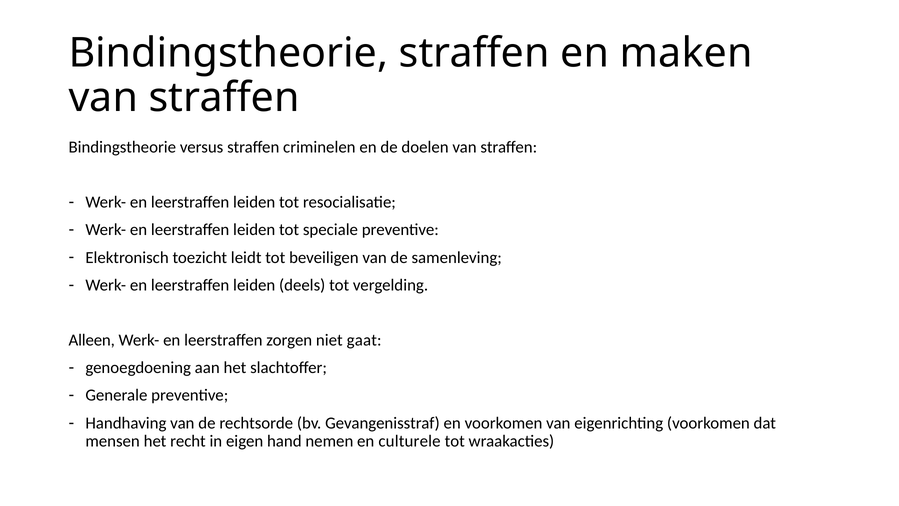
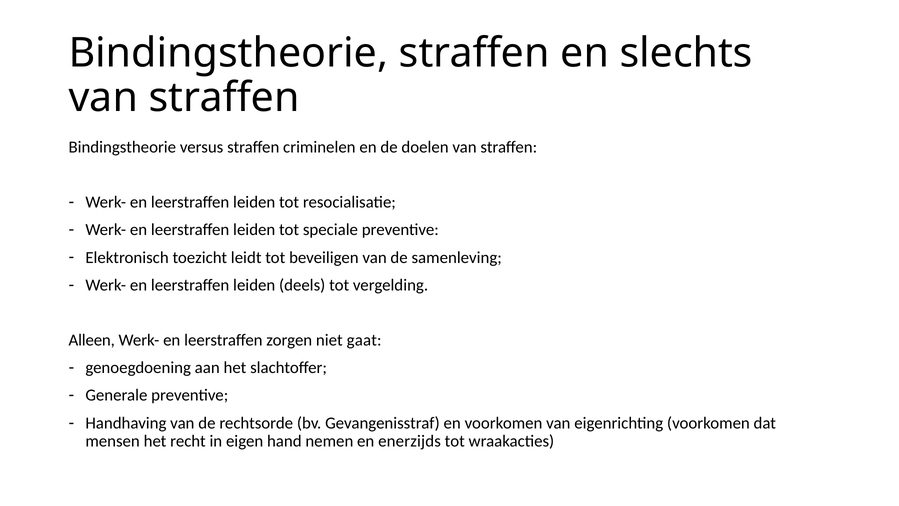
maken: maken -> slechts
culturele: culturele -> enerzijds
